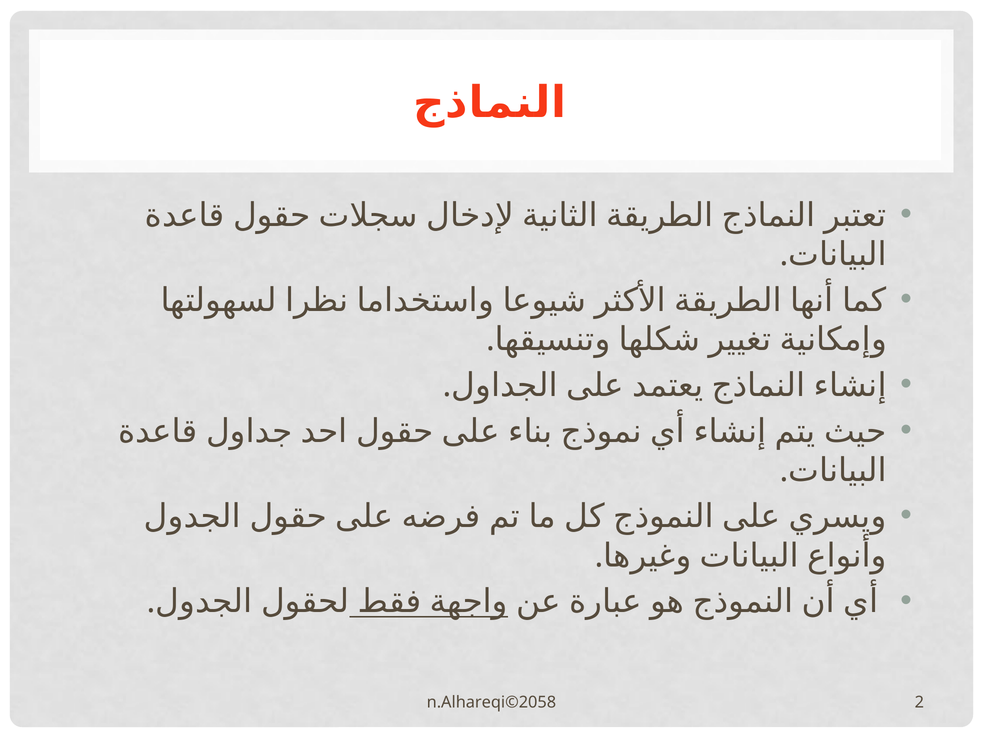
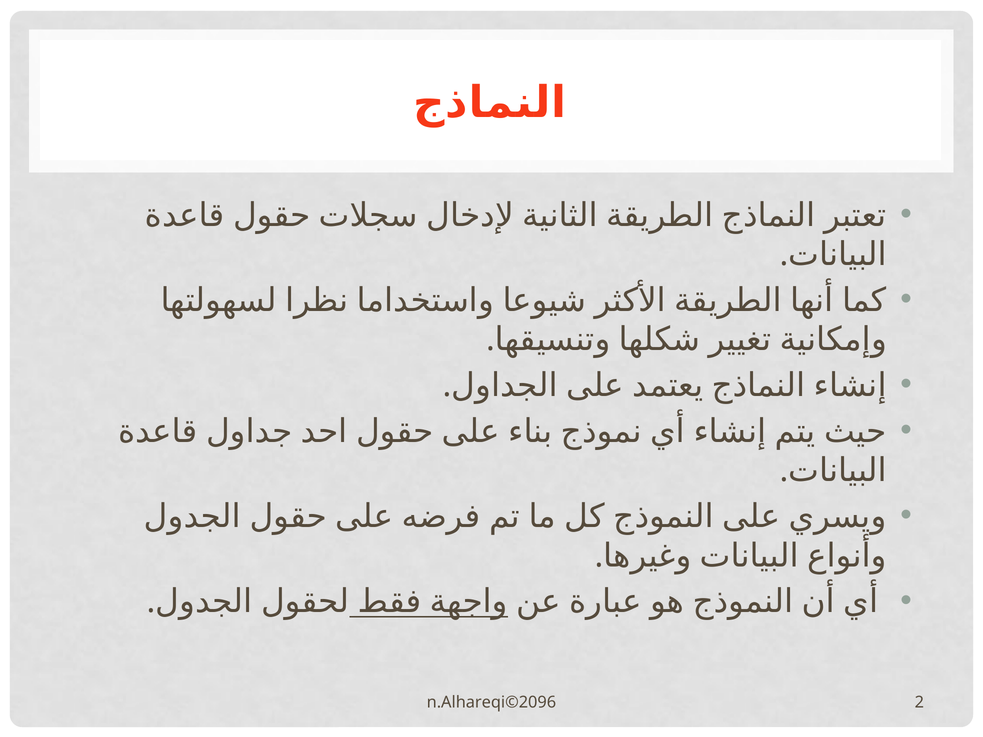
n.Alhareqi©2058: n.Alhareqi©2058 -> n.Alhareqi©2096
